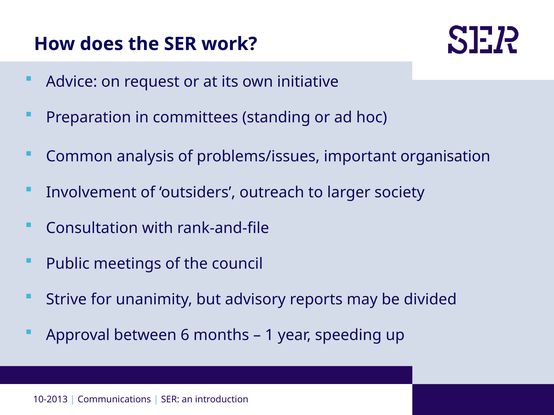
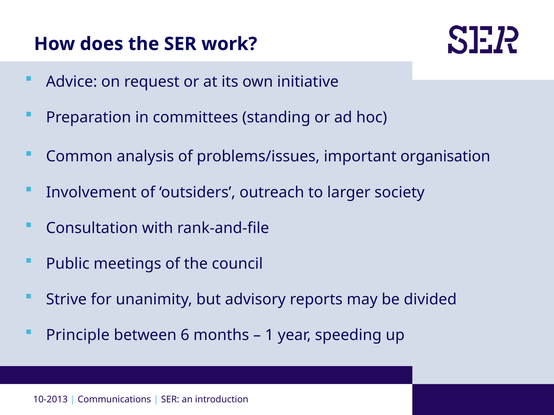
Approval: Approval -> Principle
